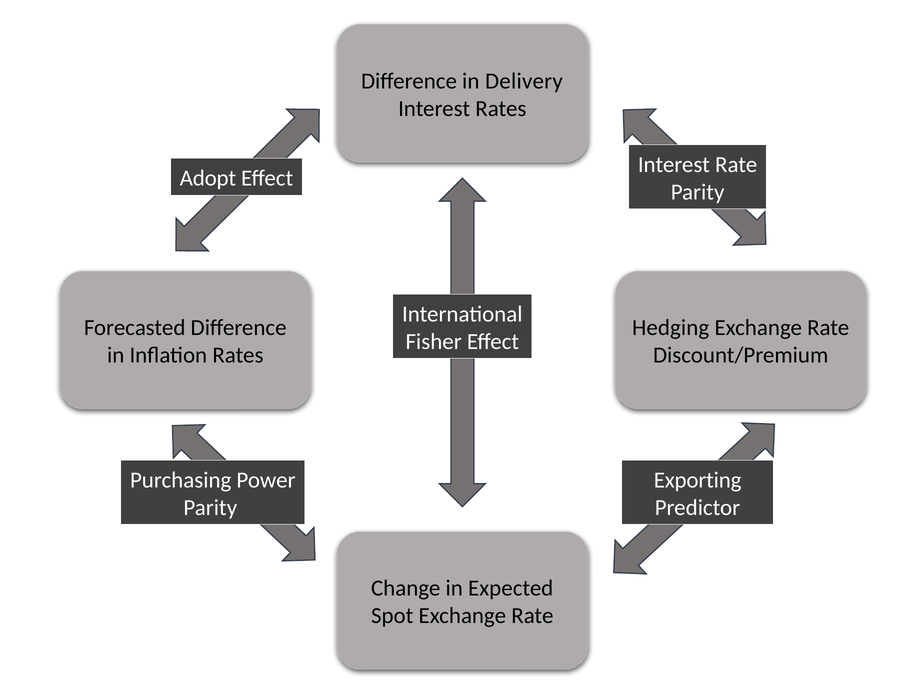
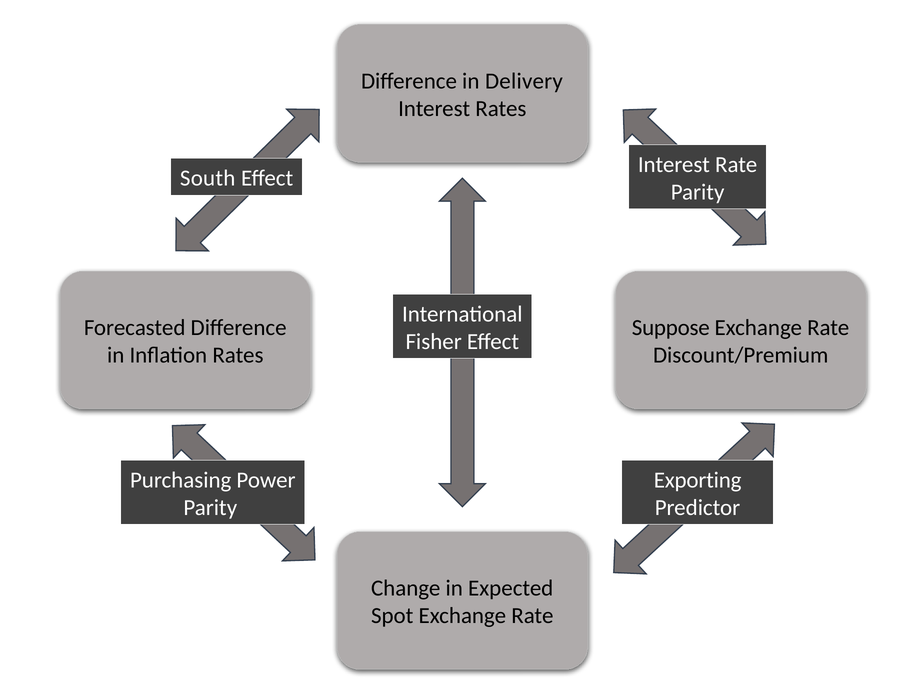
Adopt: Adopt -> South
Hedging: Hedging -> Suppose
